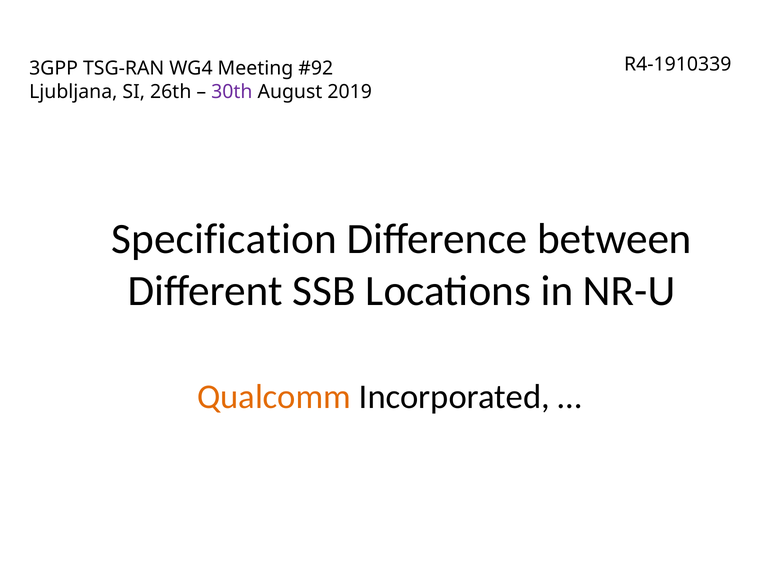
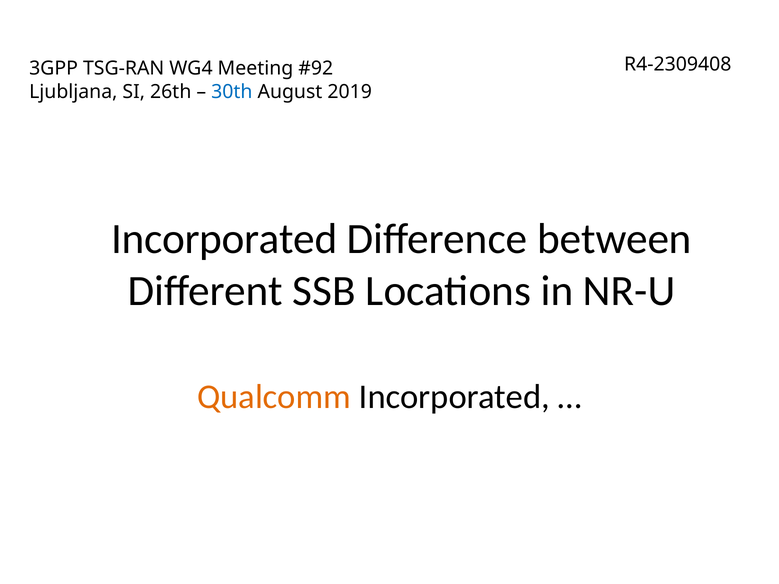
R4-1910339: R4-1910339 -> R4-2309408
30th colour: purple -> blue
Specification at (224, 239): Specification -> Incorporated
